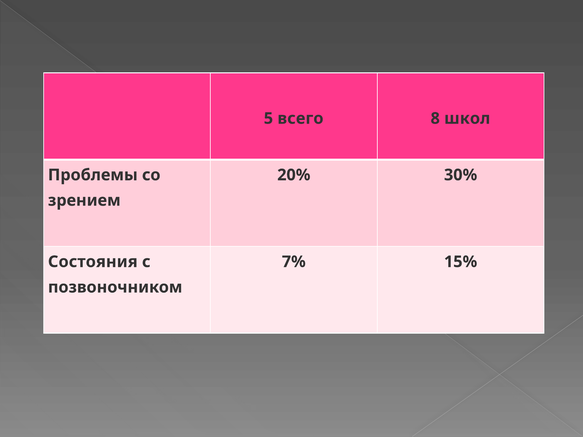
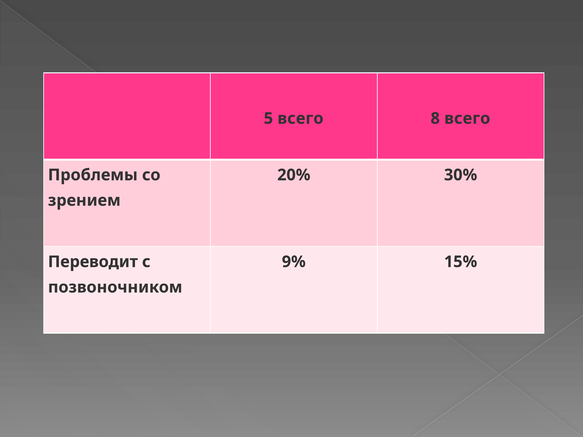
8 школ: школ -> всего
Состояния: Состояния -> Переводит
7%: 7% -> 9%
